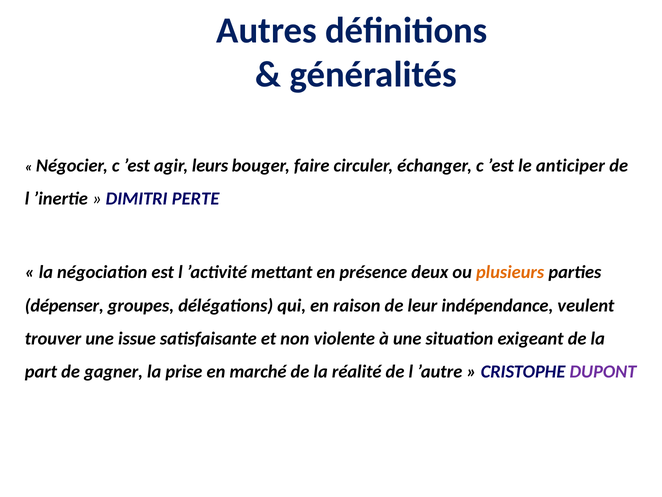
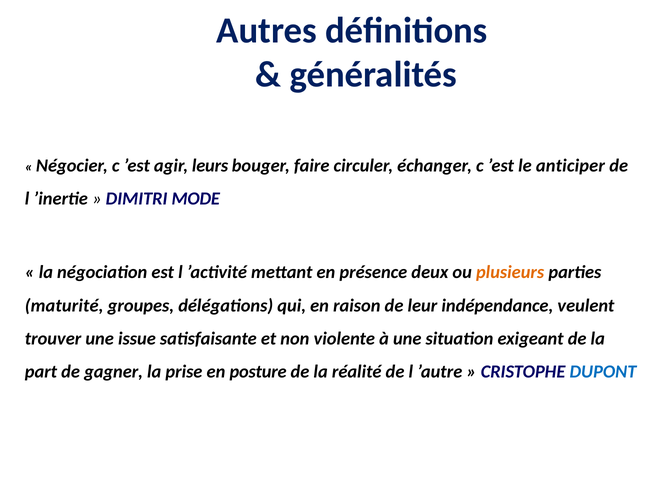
PERTE: PERTE -> MODE
dépenser: dépenser -> maturité
marché: marché -> posture
DUPONT colour: purple -> blue
